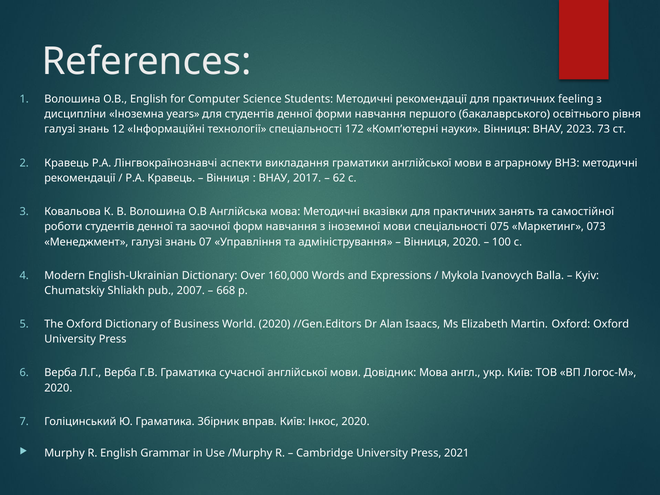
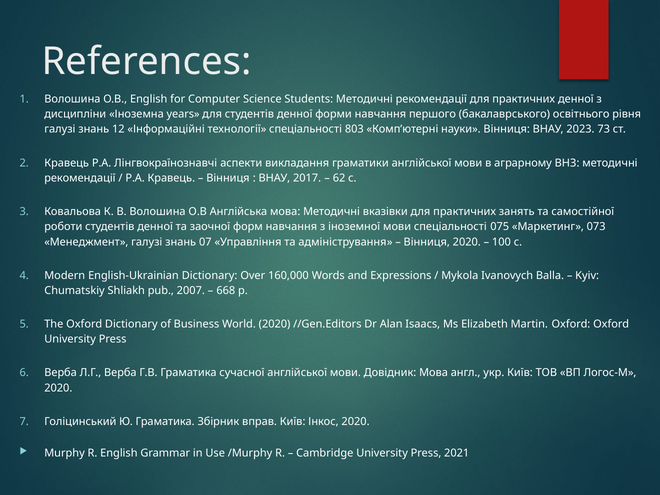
практичних feeling: feeling -> денної
172: 172 -> 803
